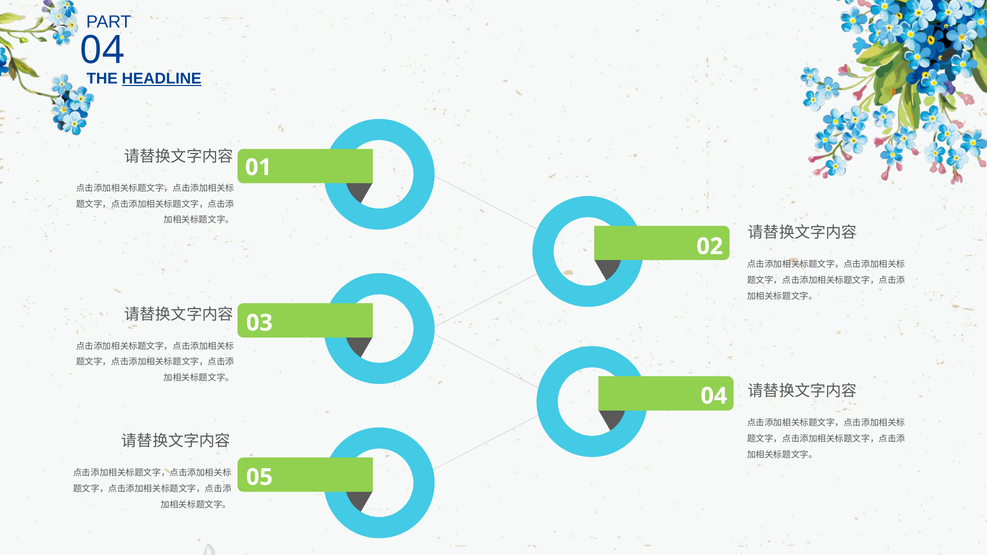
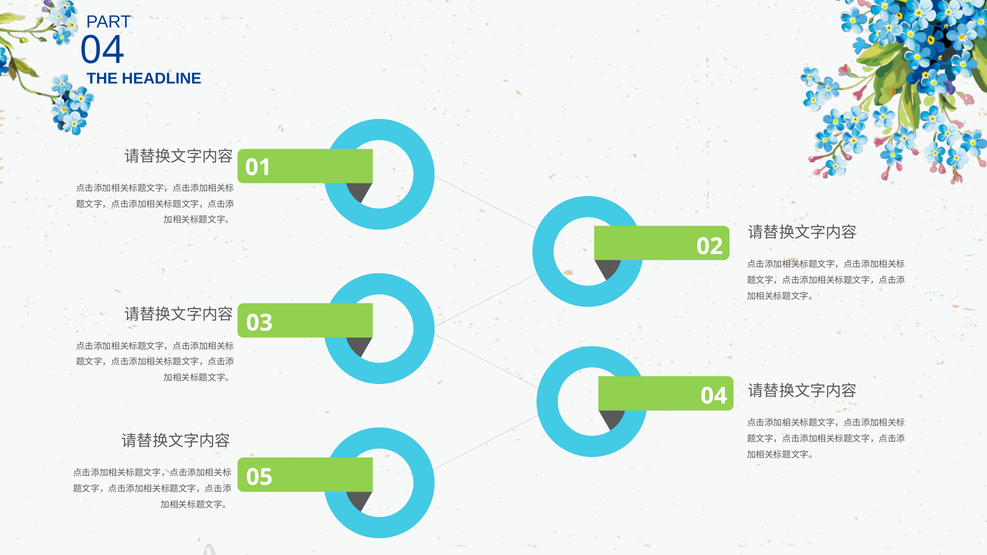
HEADLINE underline: present -> none
